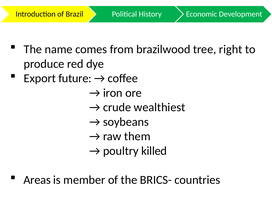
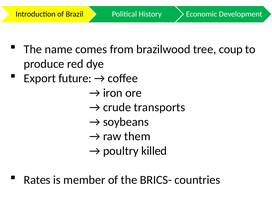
right: right -> coup
wealthiest: wealthiest -> transports
Areas: Areas -> Rates
